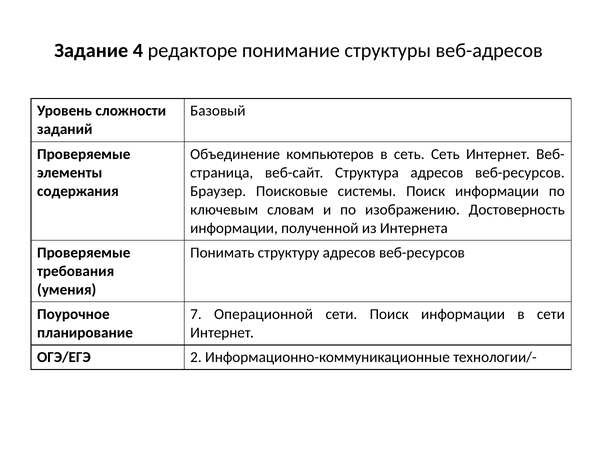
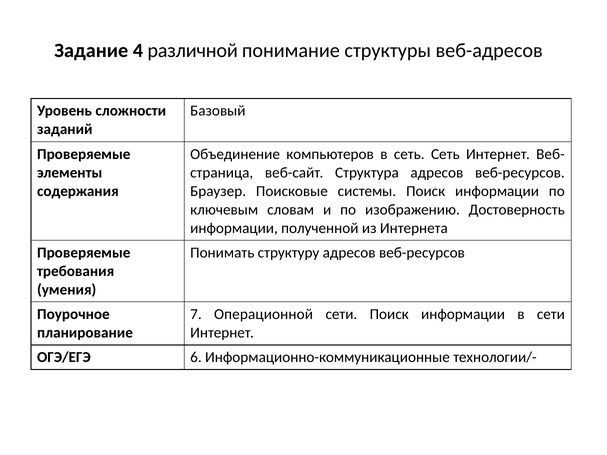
редакторе: редакторе -> различной
2: 2 -> 6
